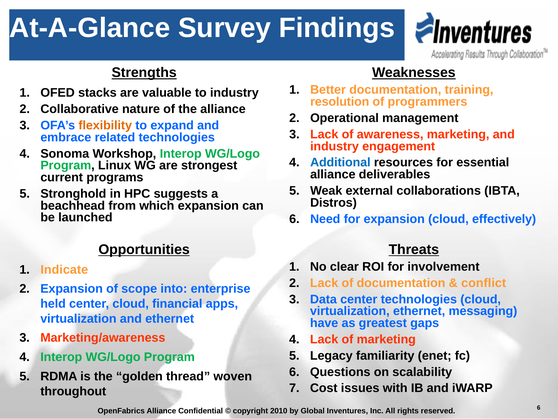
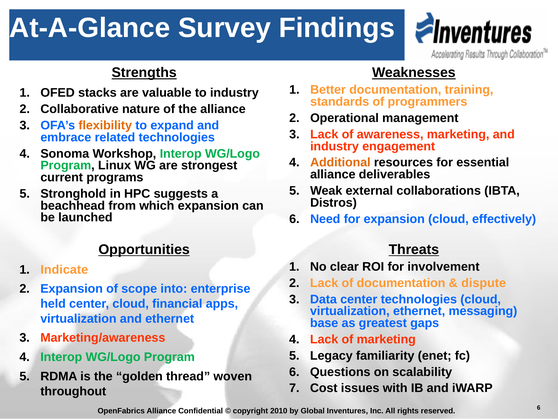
resolution: resolution -> standards
Additional colour: blue -> orange
conflict: conflict -> dispute
have: have -> base
